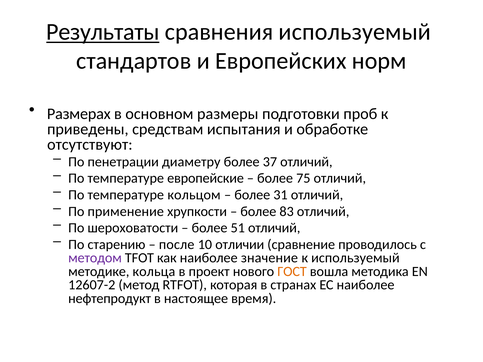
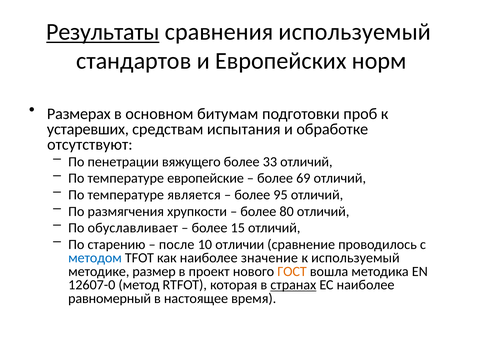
размеры: размеры -> битумам
приведены: приведены -> устаревших
диаметру: диаметру -> вяжущего
37: 37 -> 33
75: 75 -> 69
кольцом: кольцом -> является
31: 31 -> 95
применение: применение -> размягчения
83: 83 -> 80
шероховатости: шероховатости -> обуславливает
51: 51 -> 15
методом colour: purple -> blue
кольца: кольца -> размер
12607-2: 12607-2 -> 12607-0
странах underline: none -> present
нефтепродукт: нефтепродукт -> равномерный
